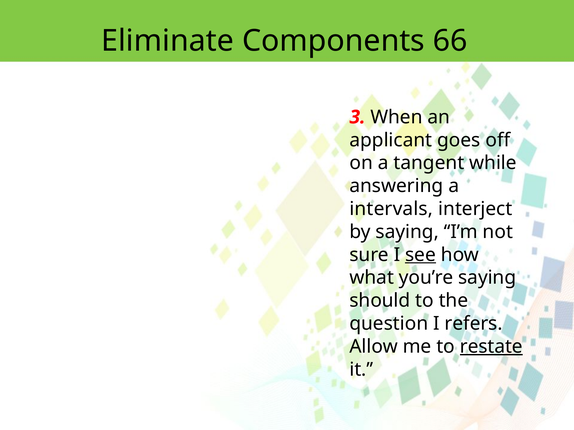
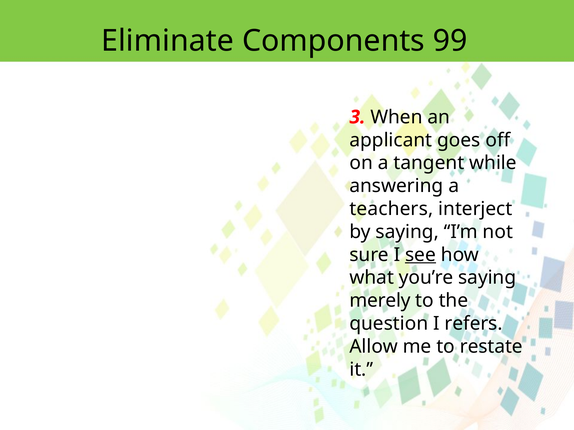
66: 66 -> 99
intervals: intervals -> teachers
should: should -> merely
restate underline: present -> none
